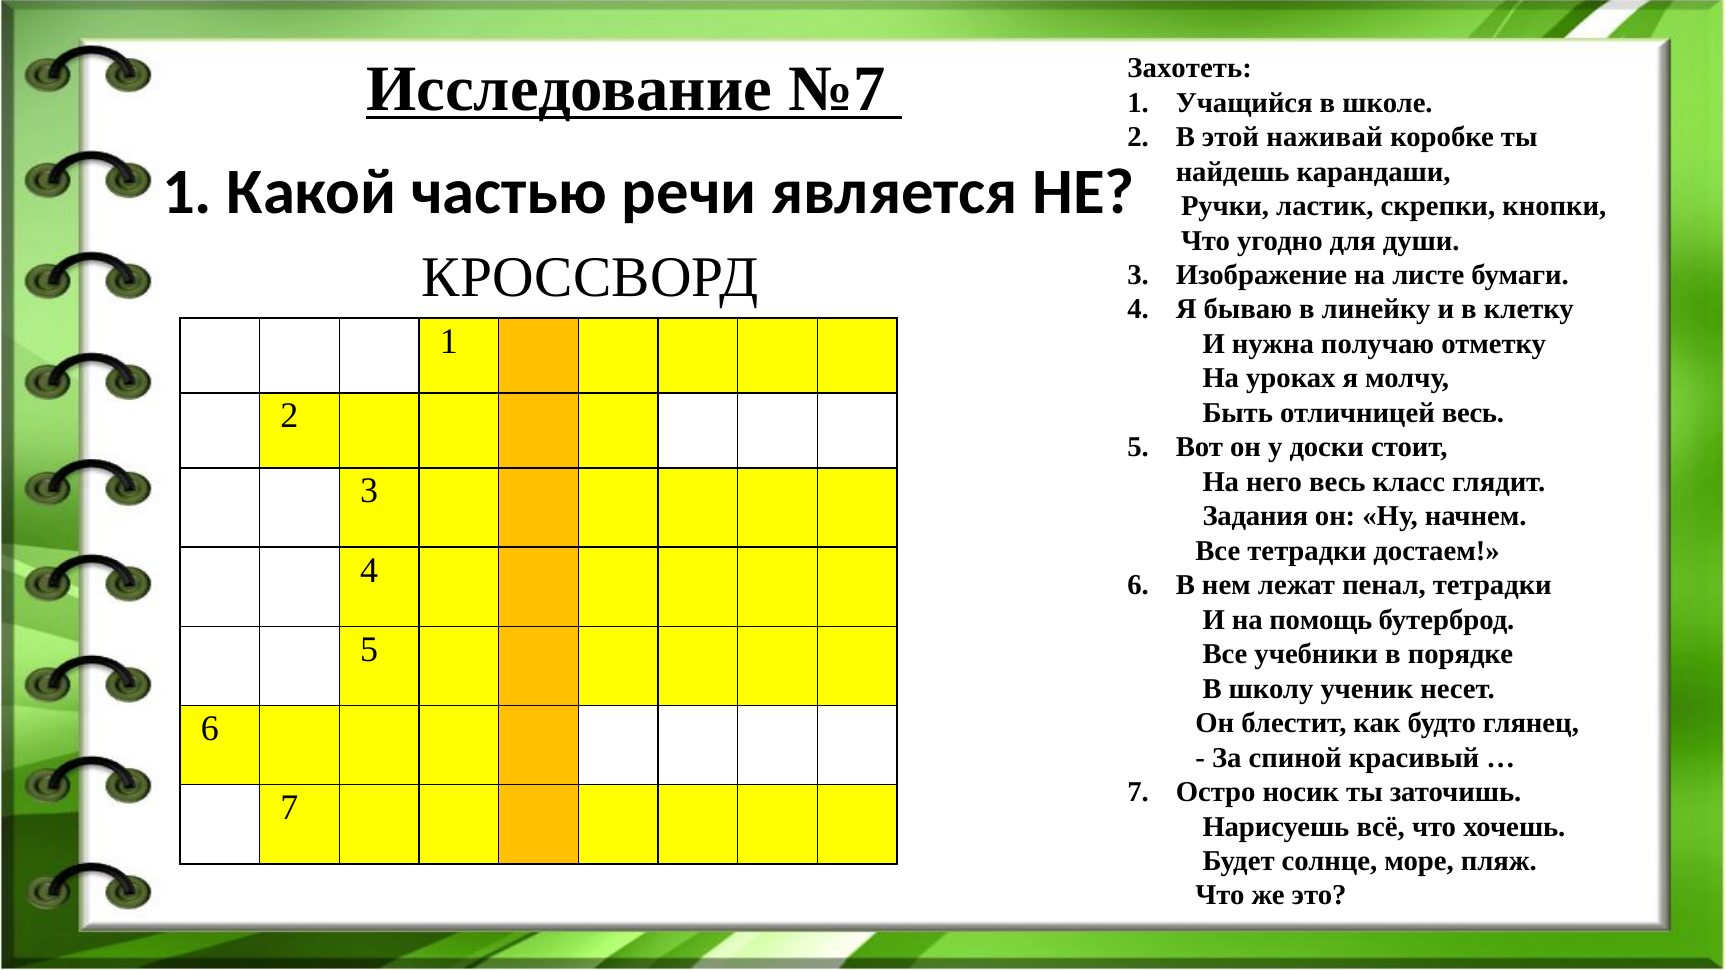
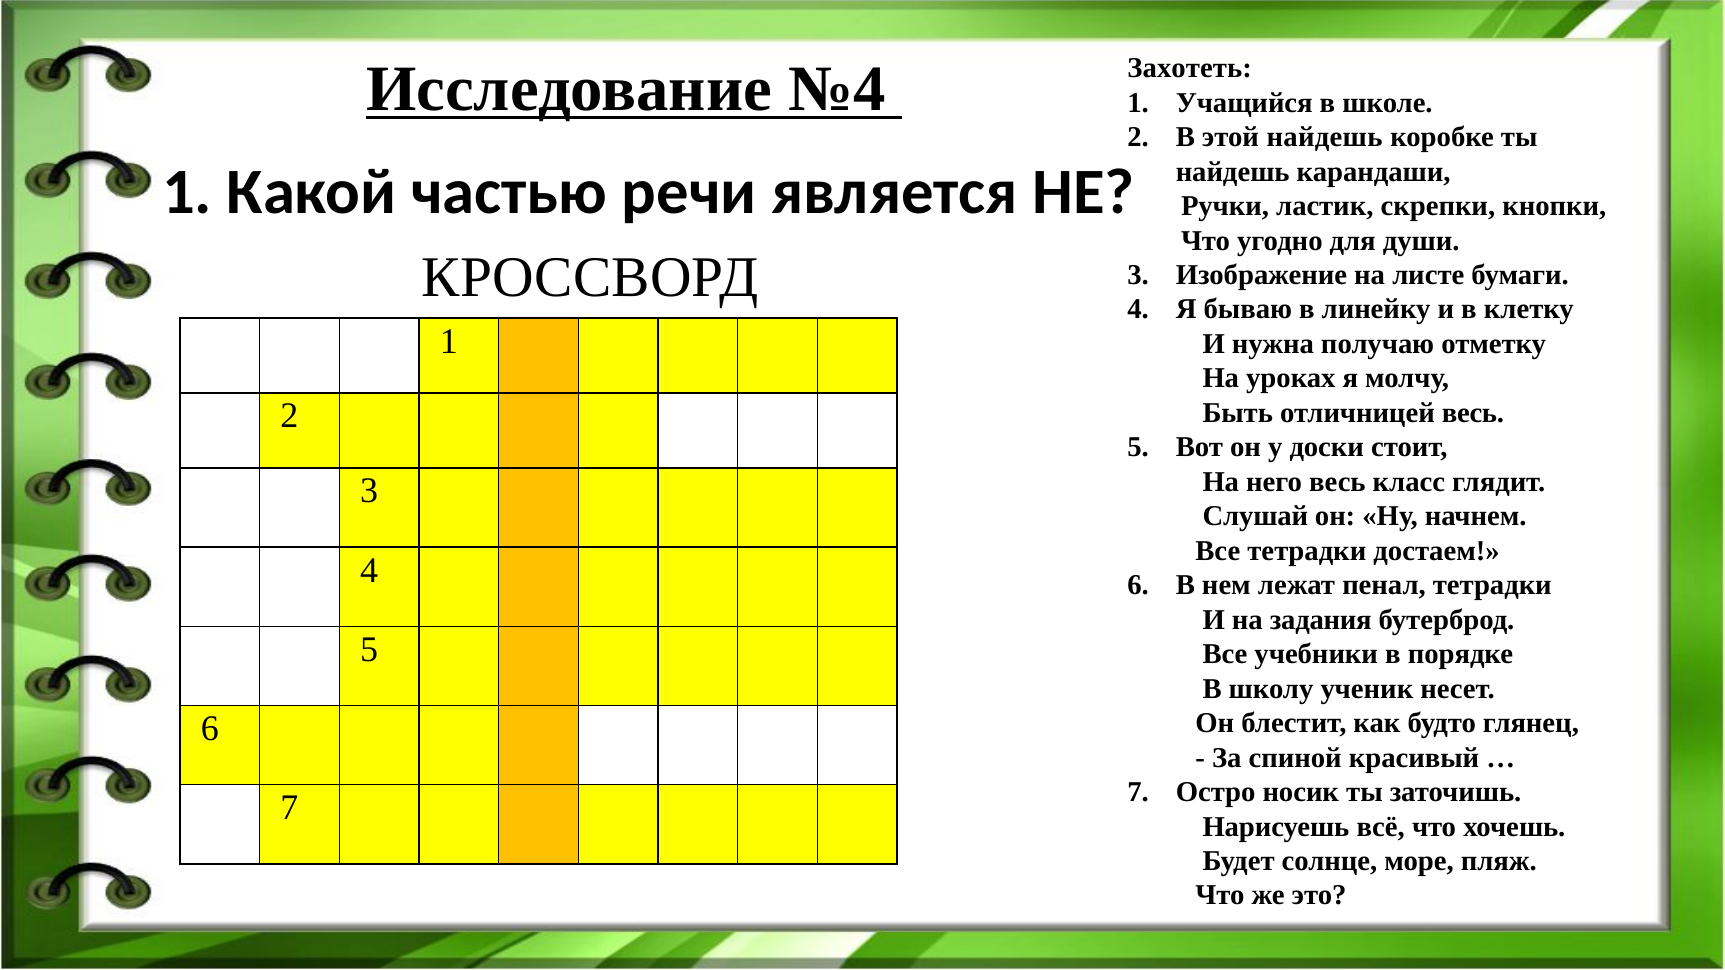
№7: №7 -> №4
этой наживай: наживай -> найдешь
Задания: Задания -> Слушай
помощь: помощь -> задания
